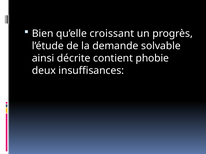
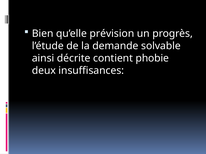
croissant: croissant -> prévision
